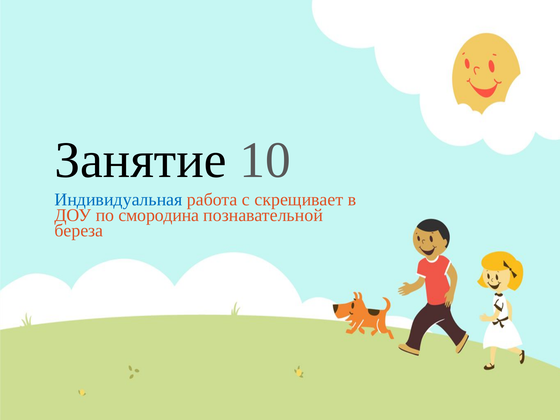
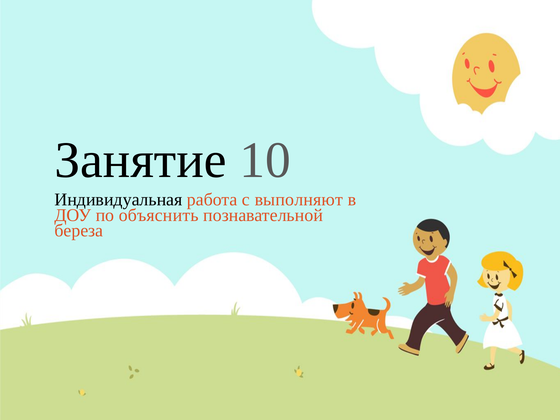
Индивидуальная colour: blue -> black
скрещивает: скрещивает -> выполняют
смородина: смородина -> объяснить
